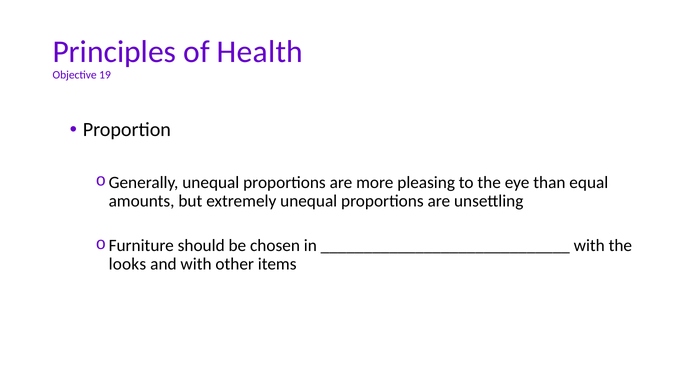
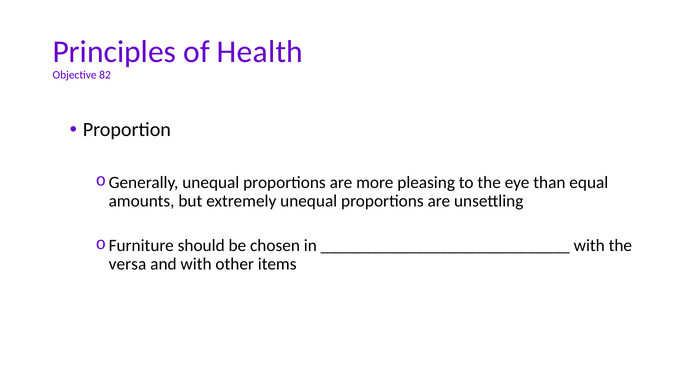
19: 19 -> 82
looks: looks -> versa
